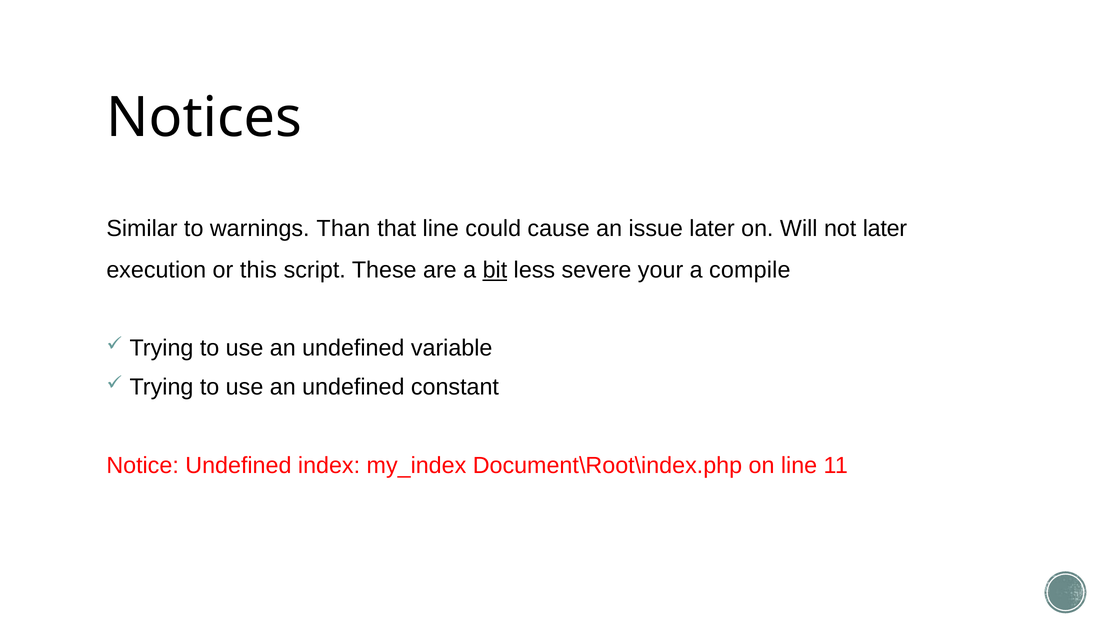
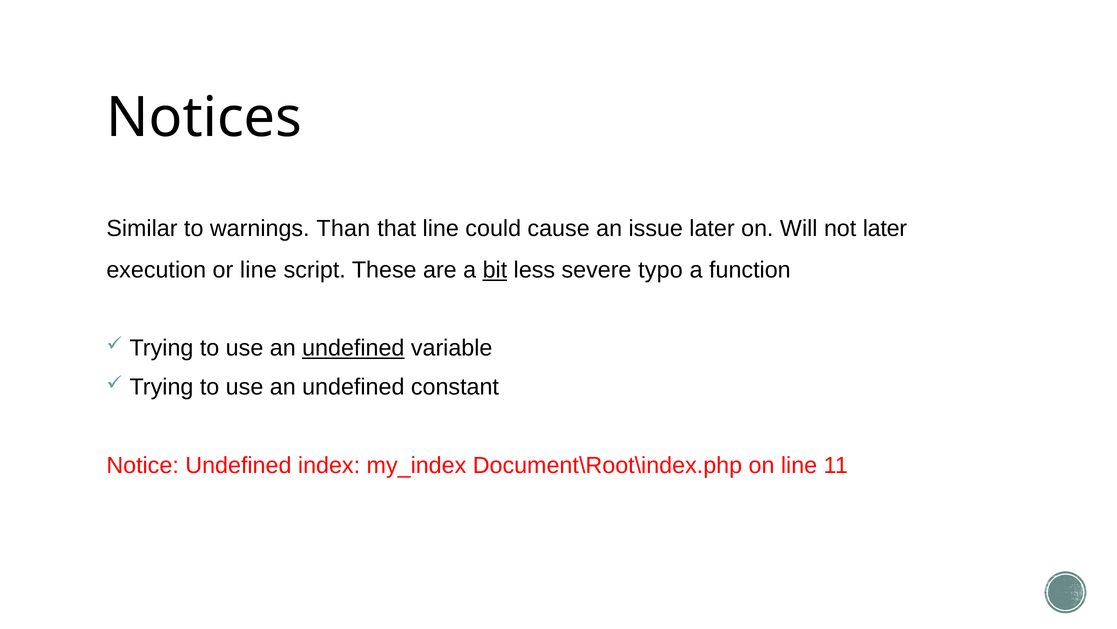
or this: this -> line
your: your -> typo
compile: compile -> function
undefined at (353, 348) underline: none -> present
